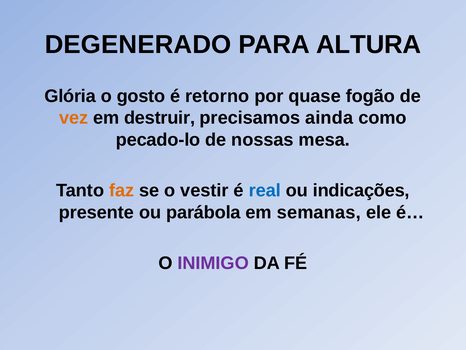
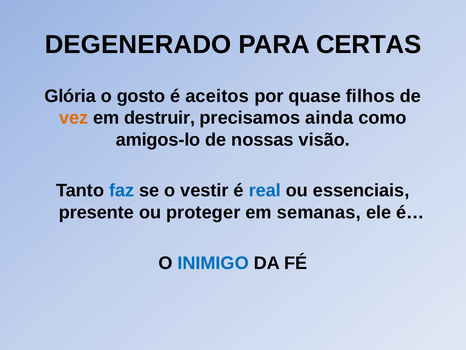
ALTURA: ALTURA -> CERTAS
retorno: retorno -> aceitos
fogão: fogão -> filhos
pecado-lo: pecado-lo -> amigos-lo
mesa: mesa -> visão
faz colour: orange -> blue
indicações: indicações -> essenciais
parábola: parábola -> proteger
INIMIGO colour: purple -> blue
